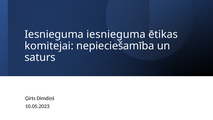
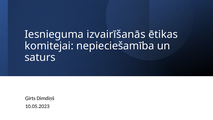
Iesnieguma iesnieguma: iesnieguma -> izvairīšanās
